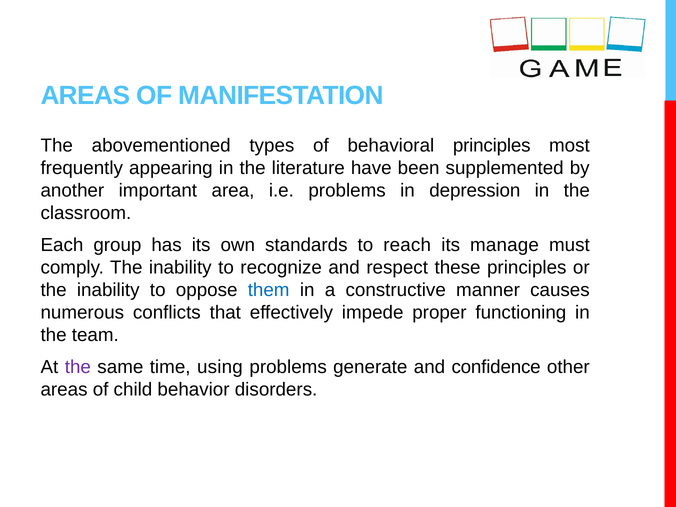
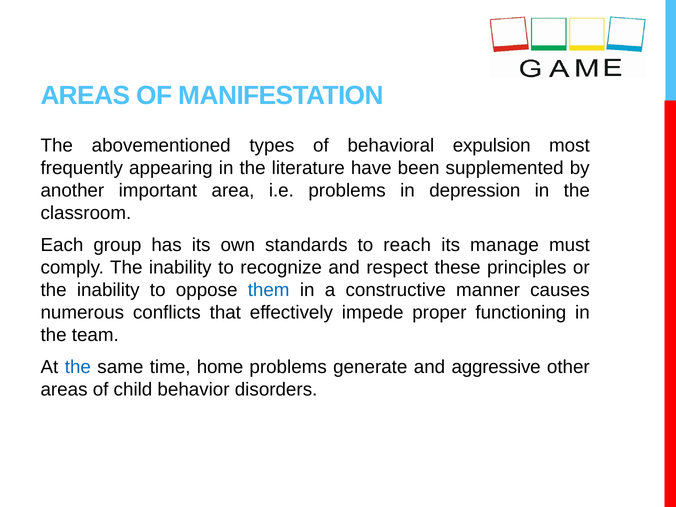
behavioral principles: principles -> expulsion
the at (78, 367) colour: purple -> blue
using: using -> home
confidence: confidence -> aggressive
